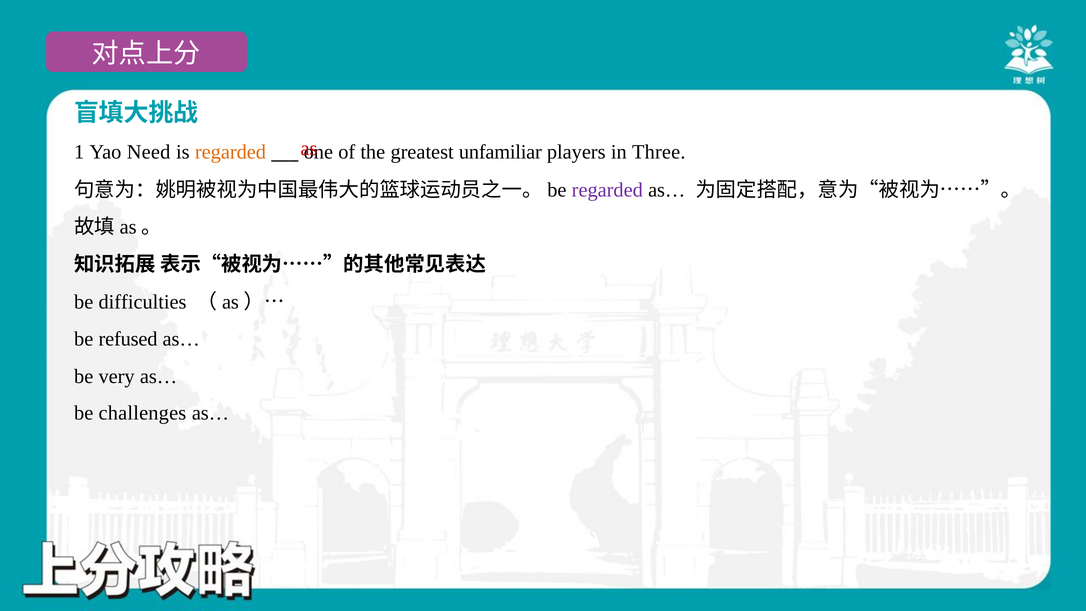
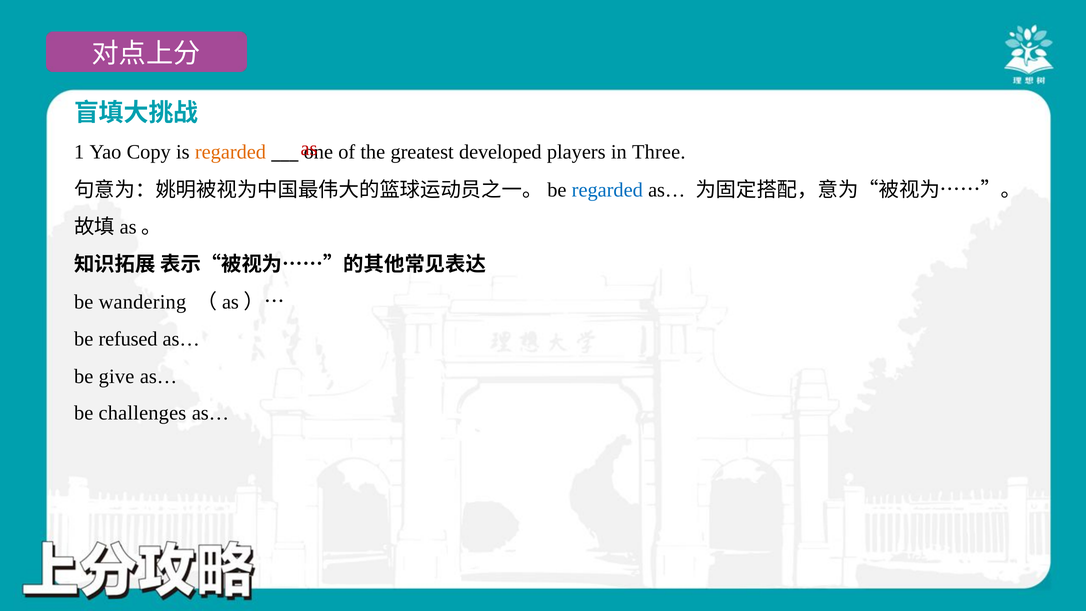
Need: Need -> Copy
unfamiliar: unfamiliar -> developed
regarded at (607, 190) colour: purple -> blue
difficulties: difficulties -> wandering
very: very -> give
